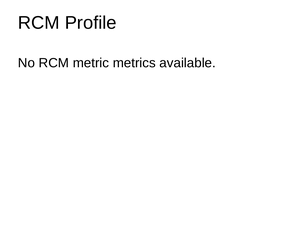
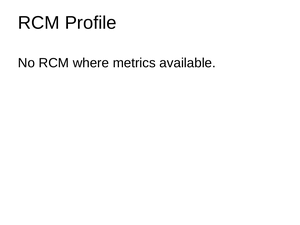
metric: metric -> where
